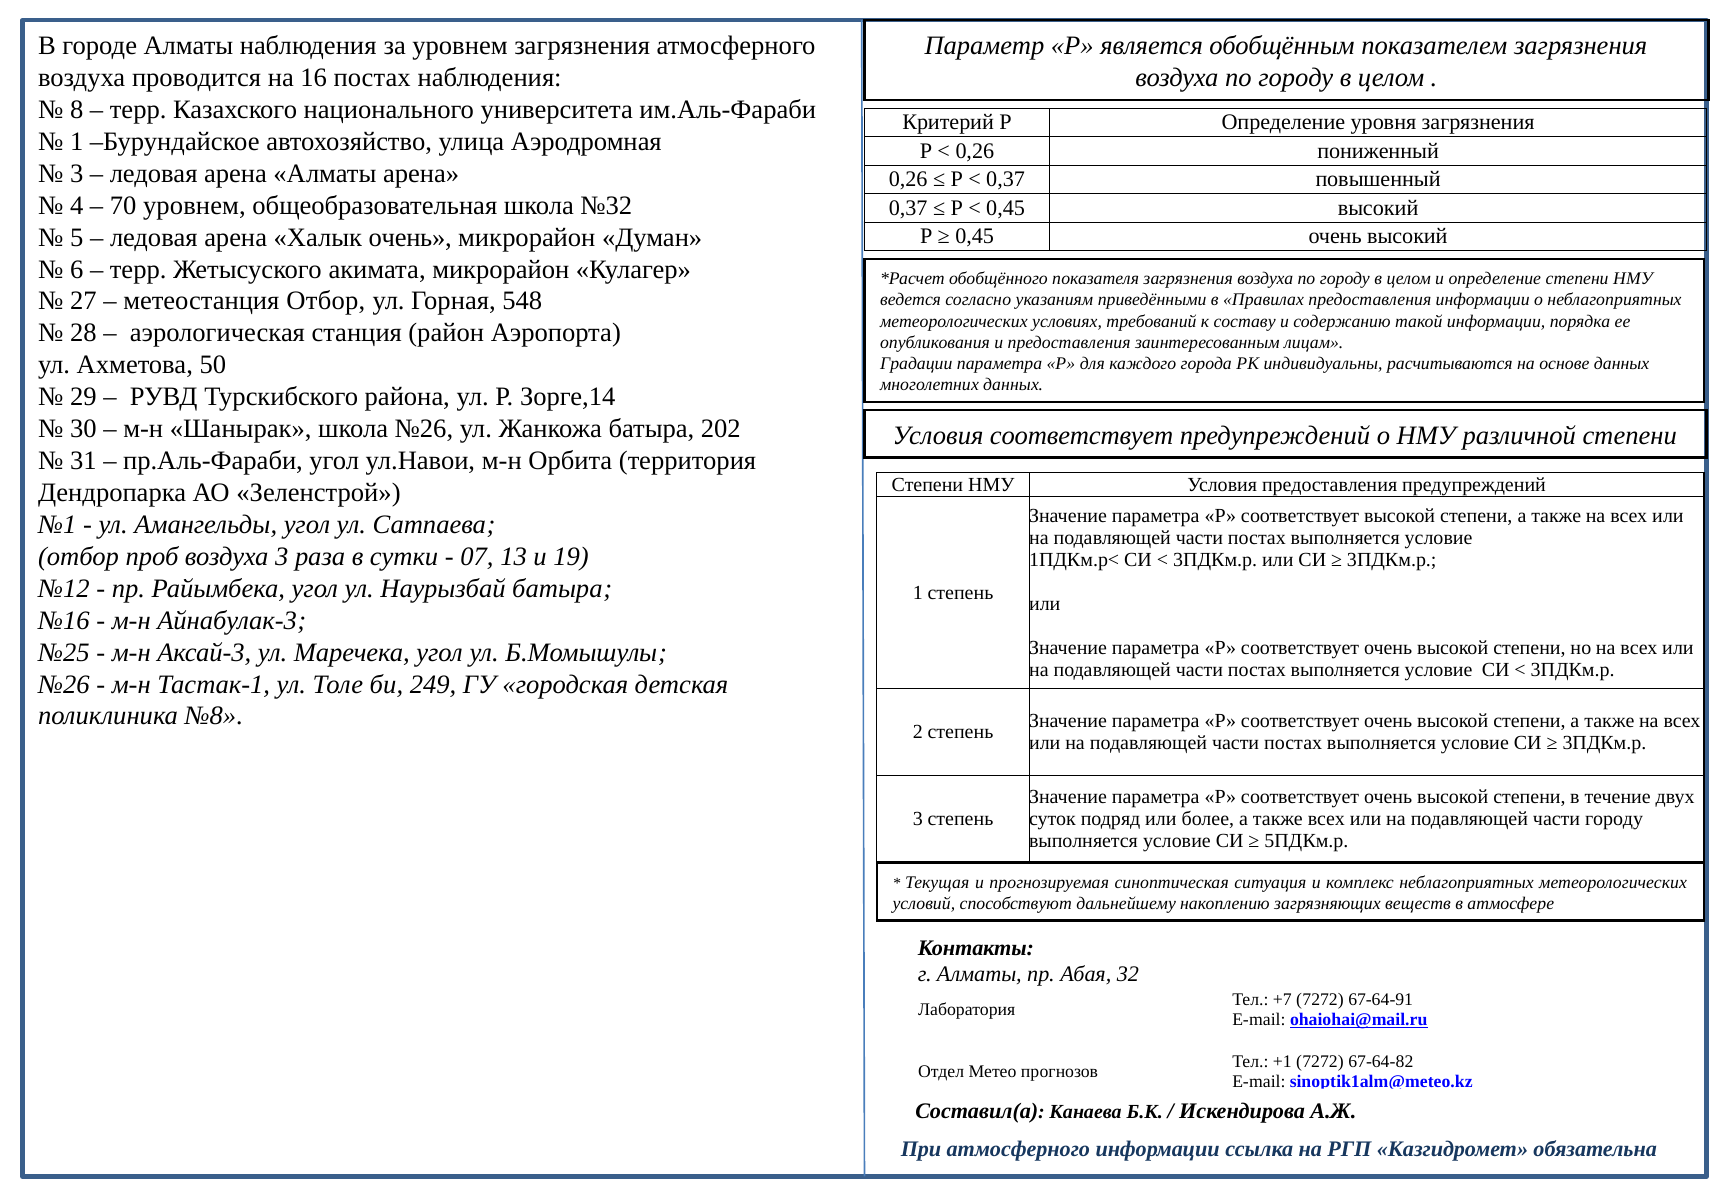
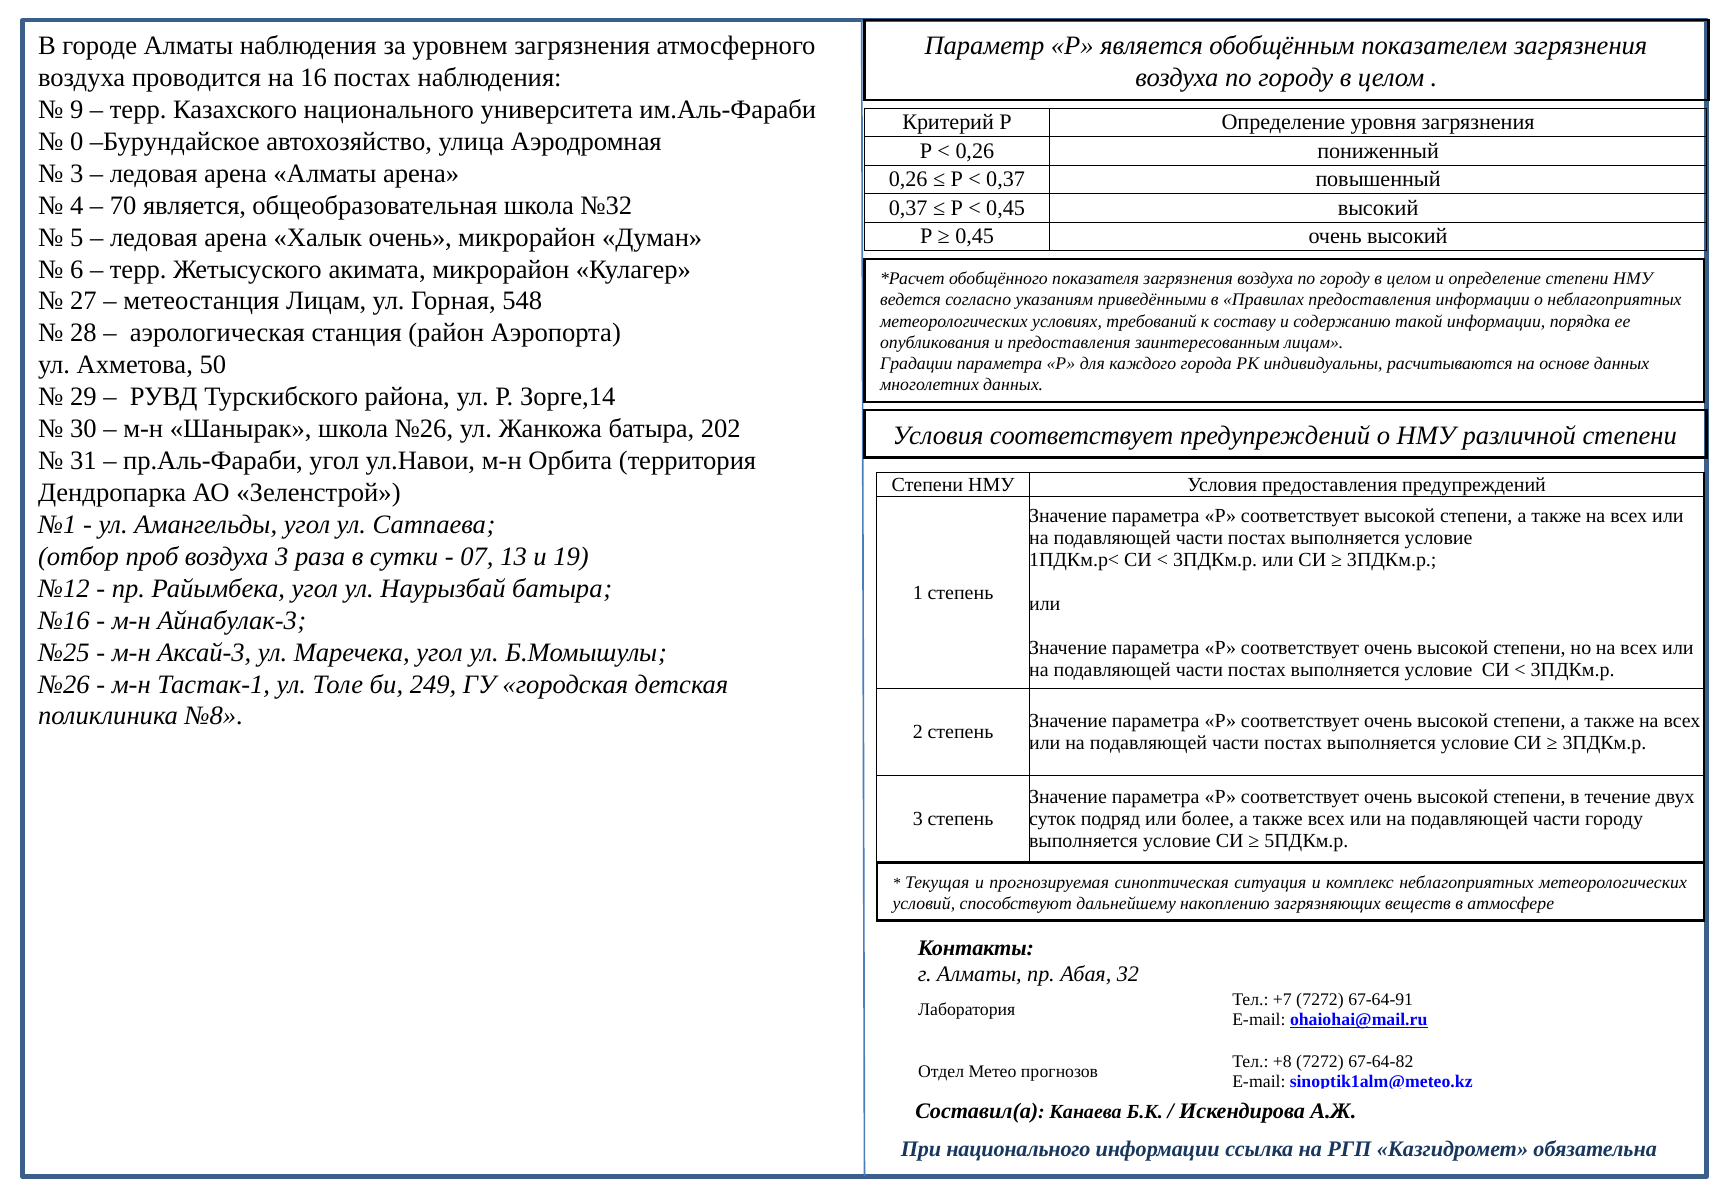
8: 8 -> 9
1 at (77, 142): 1 -> 0
70 уровнем: уровнем -> является
метеостанция Отбор: Отбор -> Лицам
+1: +1 -> +8
При атмосферного: атмосферного -> национального
